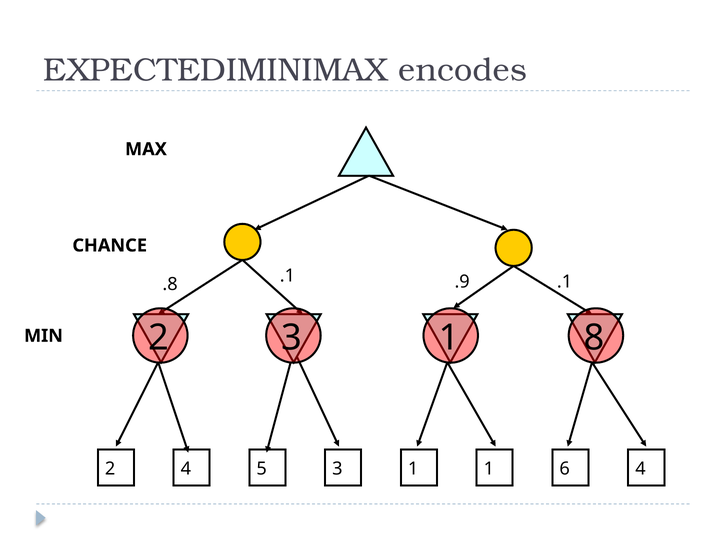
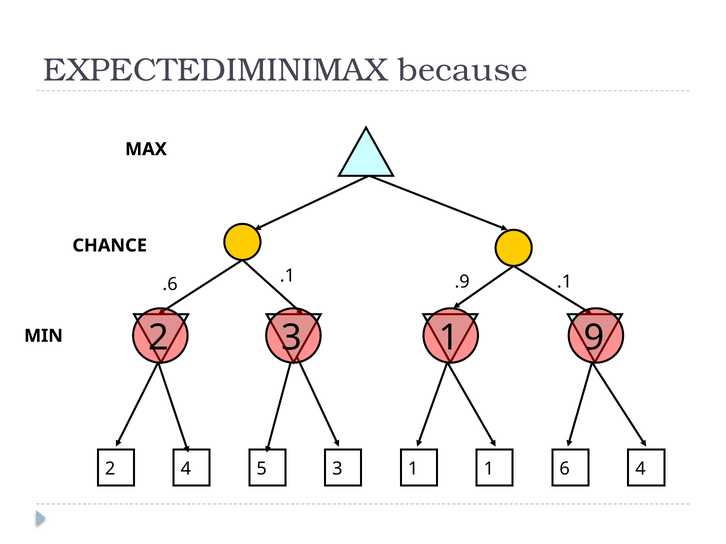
encodes: encodes -> because
.8: .8 -> .6
8: 8 -> 9
